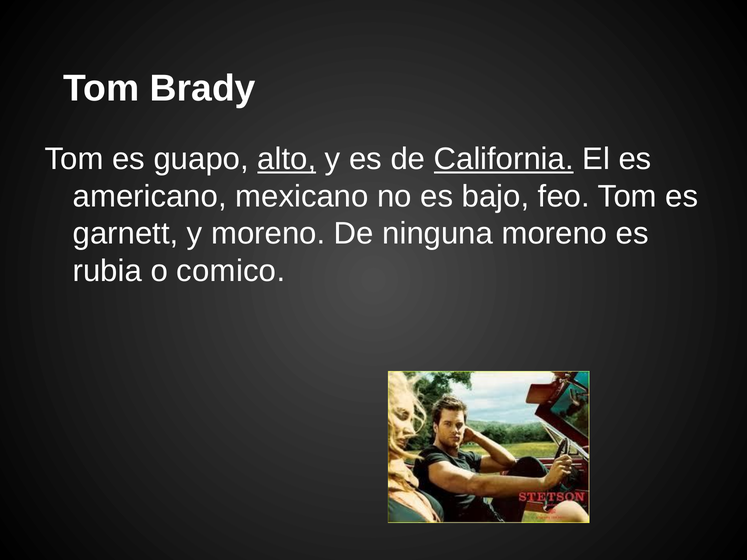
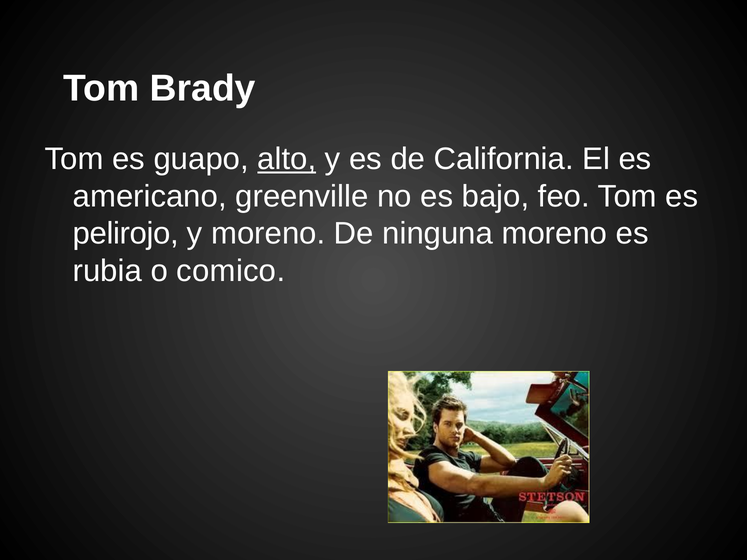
California underline: present -> none
mexicano: mexicano -> greenville
garnett: garnett -> pelirojo
